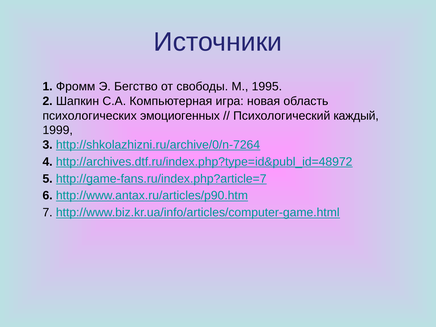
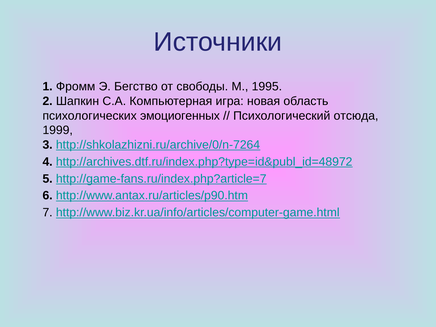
каждый: каждый -> отсюда
